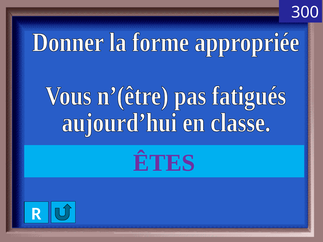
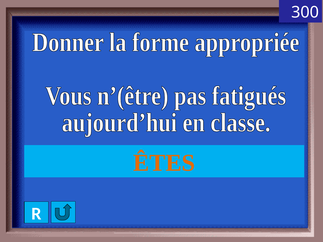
ÊTES colour: purple -> orange
